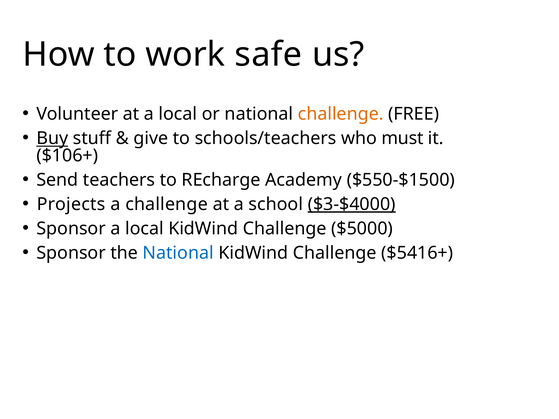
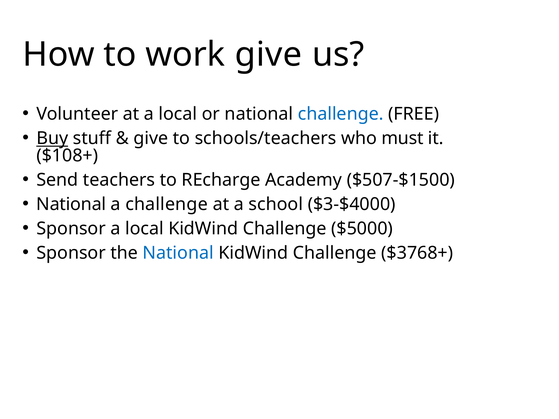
work safe: safe -> give
challenge at (341, 114) colour: orange -> blue
$106+: $106+ -> $108+
$550-$1500: $550-$1500 -> $507-$1500
Projects at (71, 204): Projects -> National
$3-$4000 underline: present -> none
$5416+: $5416+ -> $3768+
